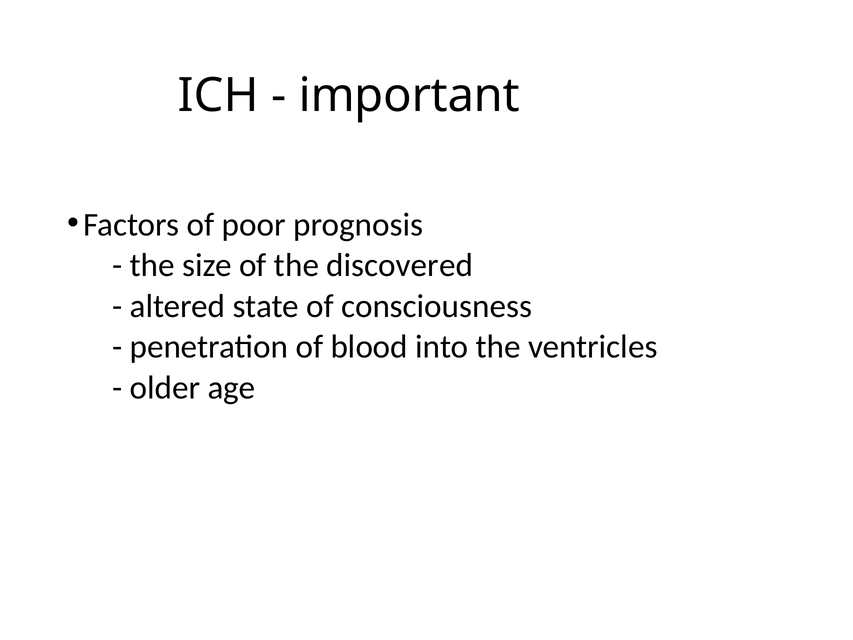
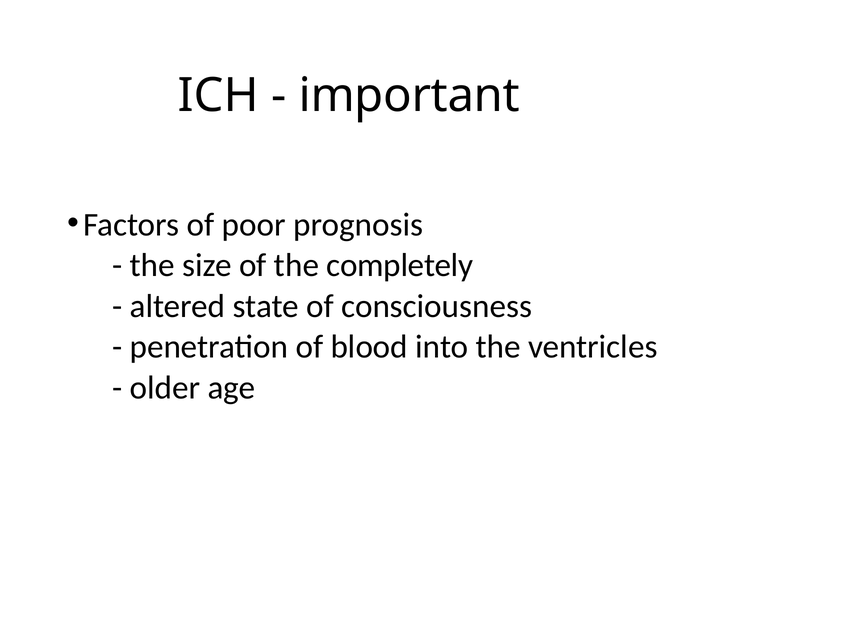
discovered: discovered -> completely
